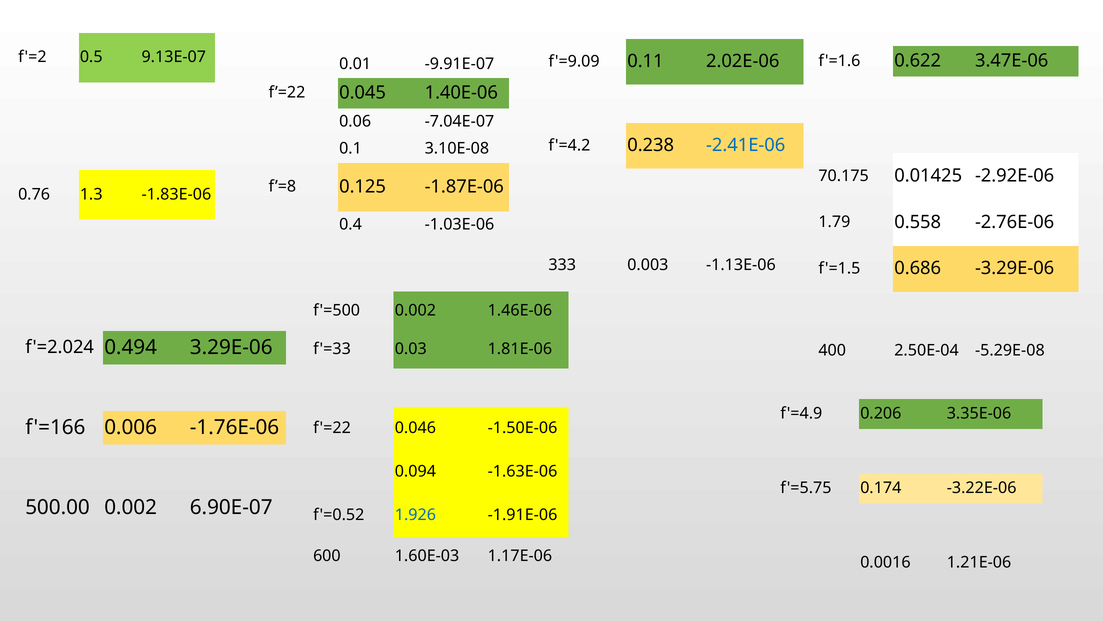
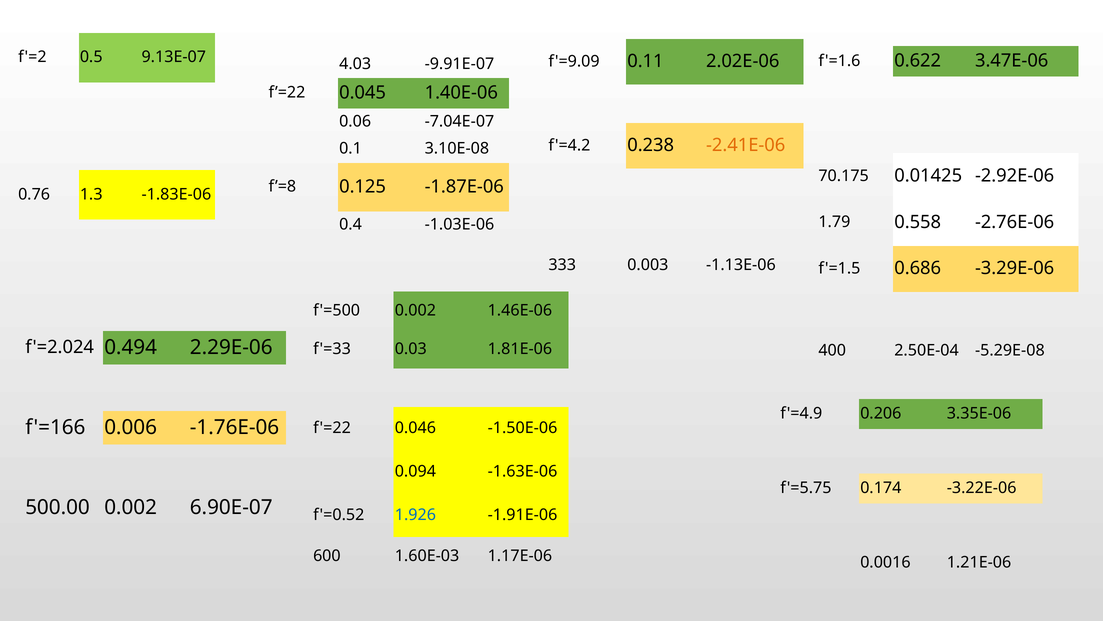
0.01: 0.01 -> 4.03
-2.41E-06 colour: blue -> orange
3.29E-06: 3.29E-06 -> 2.29E-06
